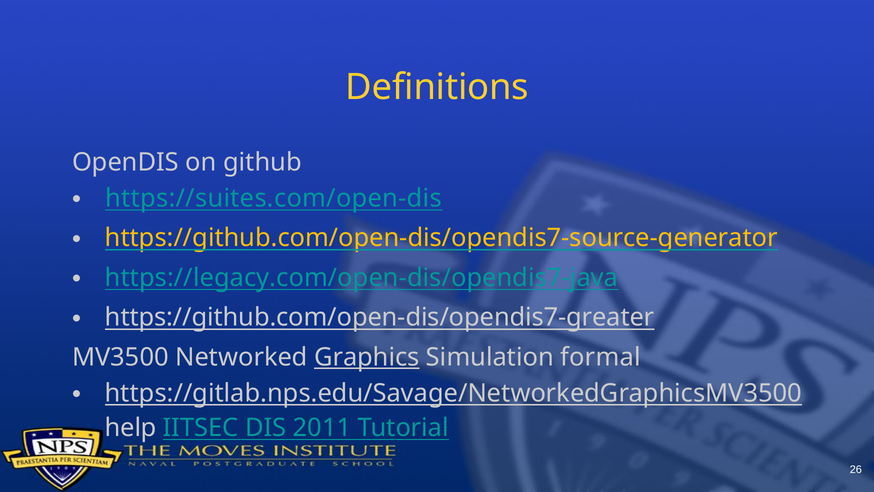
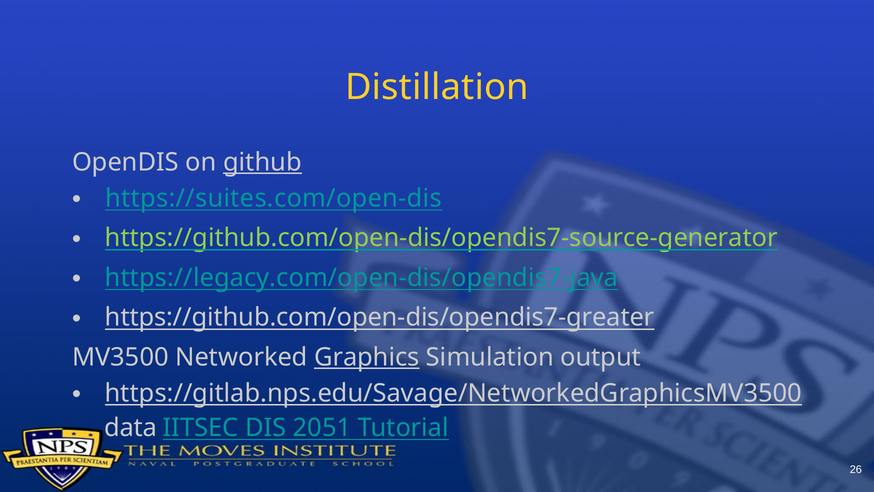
Definitions: Definitions -> Distillation
github underline: none -> present
https://github.com/open-dis/opendis7-source-generator colour: yellow -> light green
formal: formal -> output
help: help -> data
2011: 2011 -> 2051
